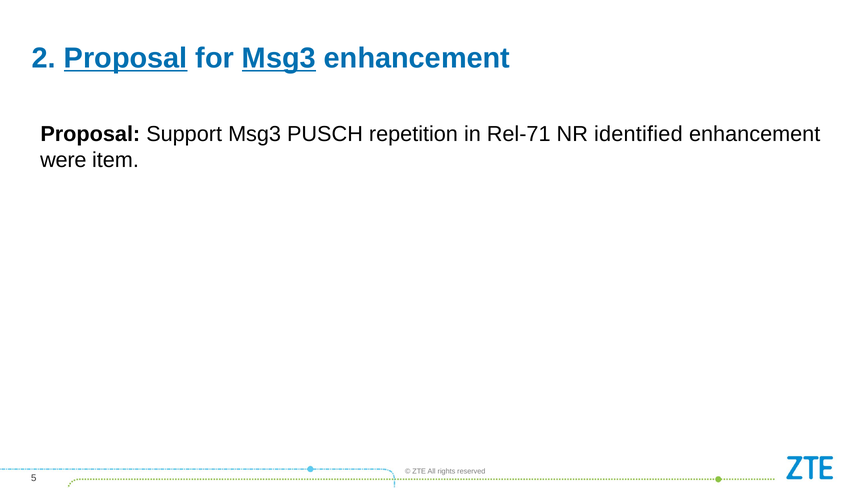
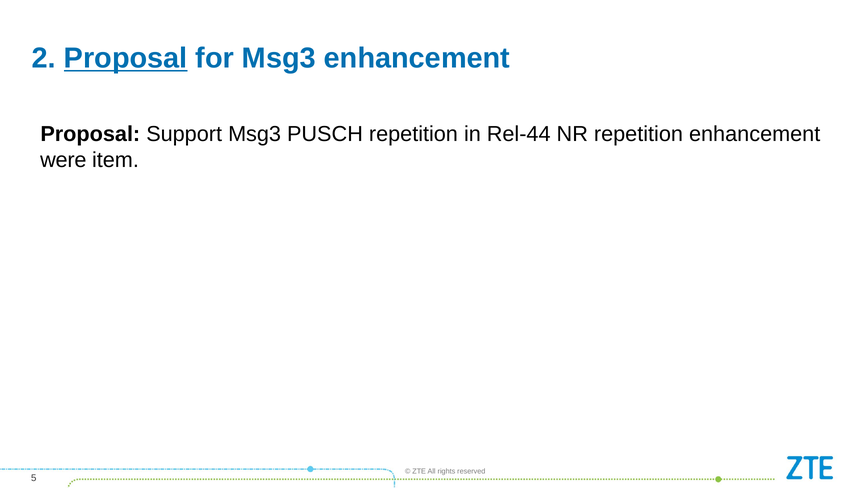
Msg3 at (279, 58) underline: present -> none
Rel-71: Rel-71 -> Rel-44
NR identified: identified -> repetition
